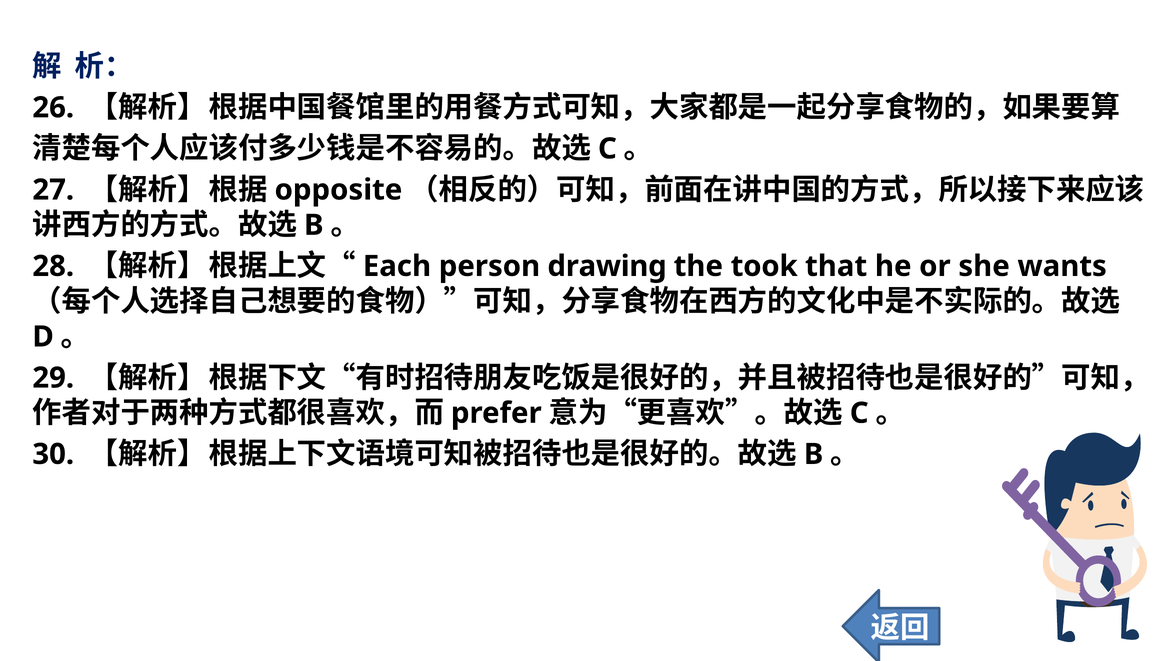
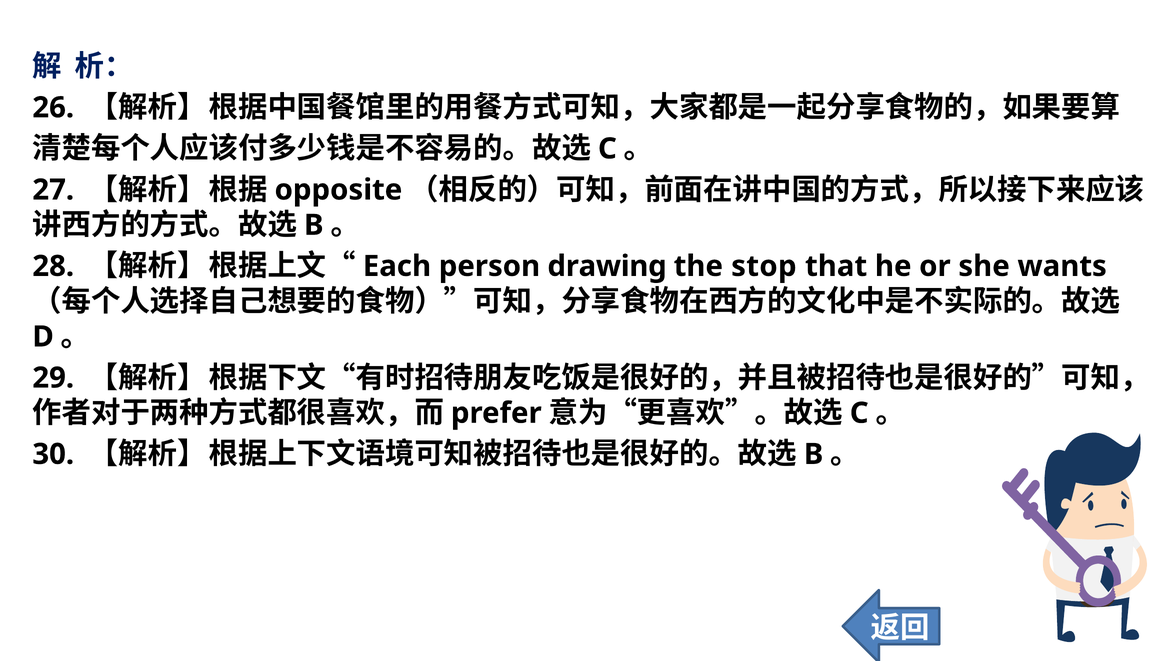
took: took -> stop
